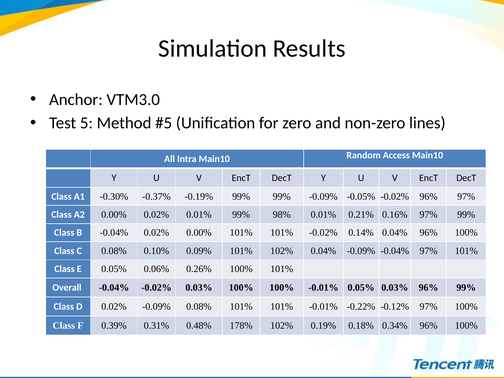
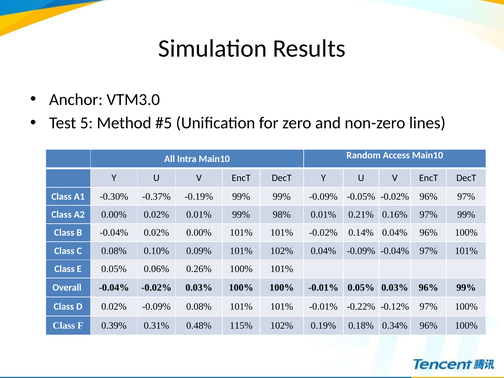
178%: 178% -> 115%
